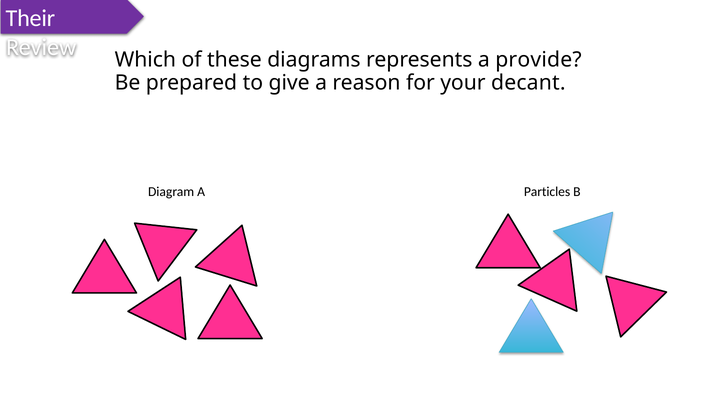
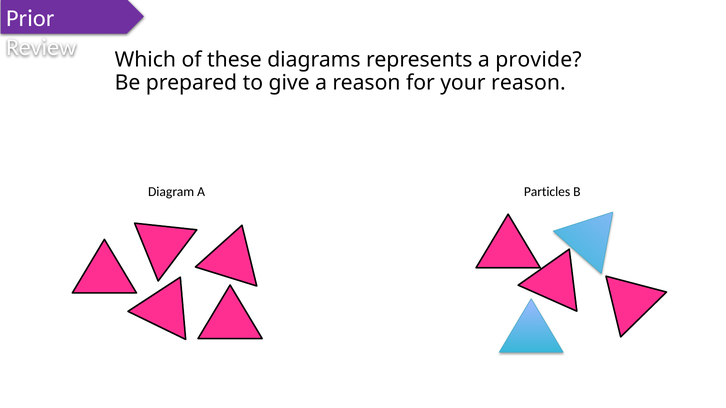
Their: Their -> Prior
your decant: decant -> reason
